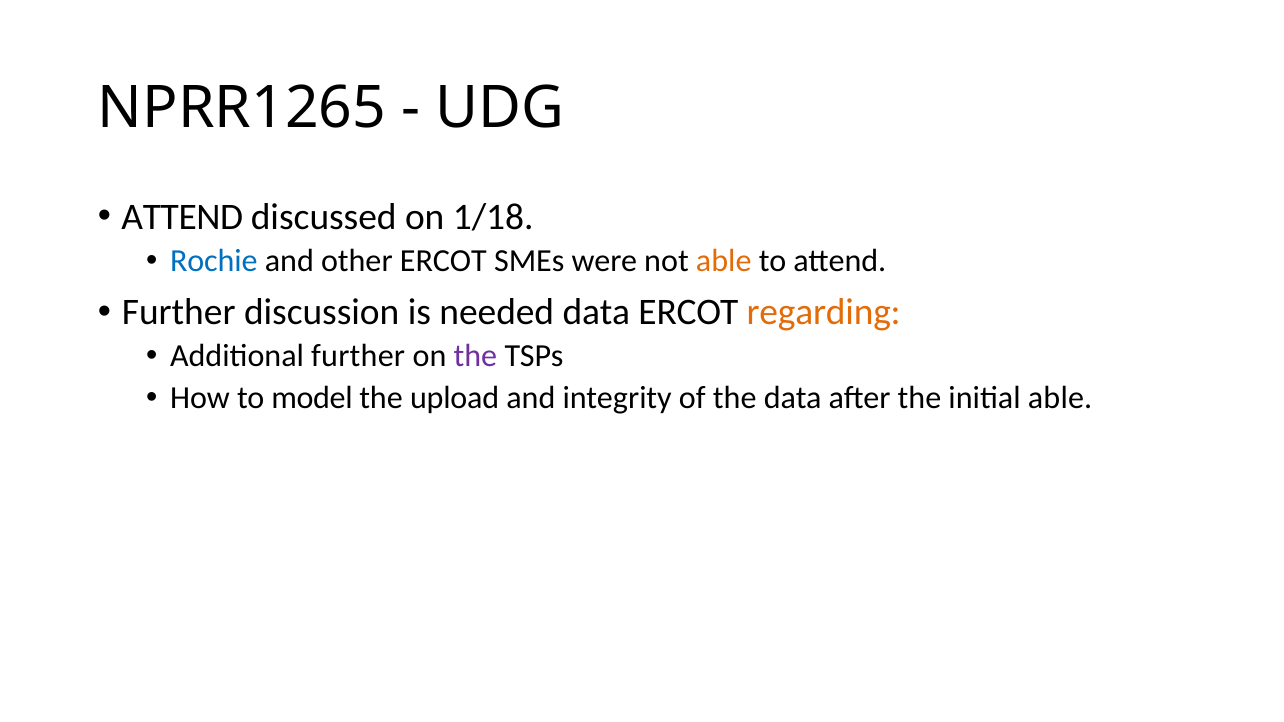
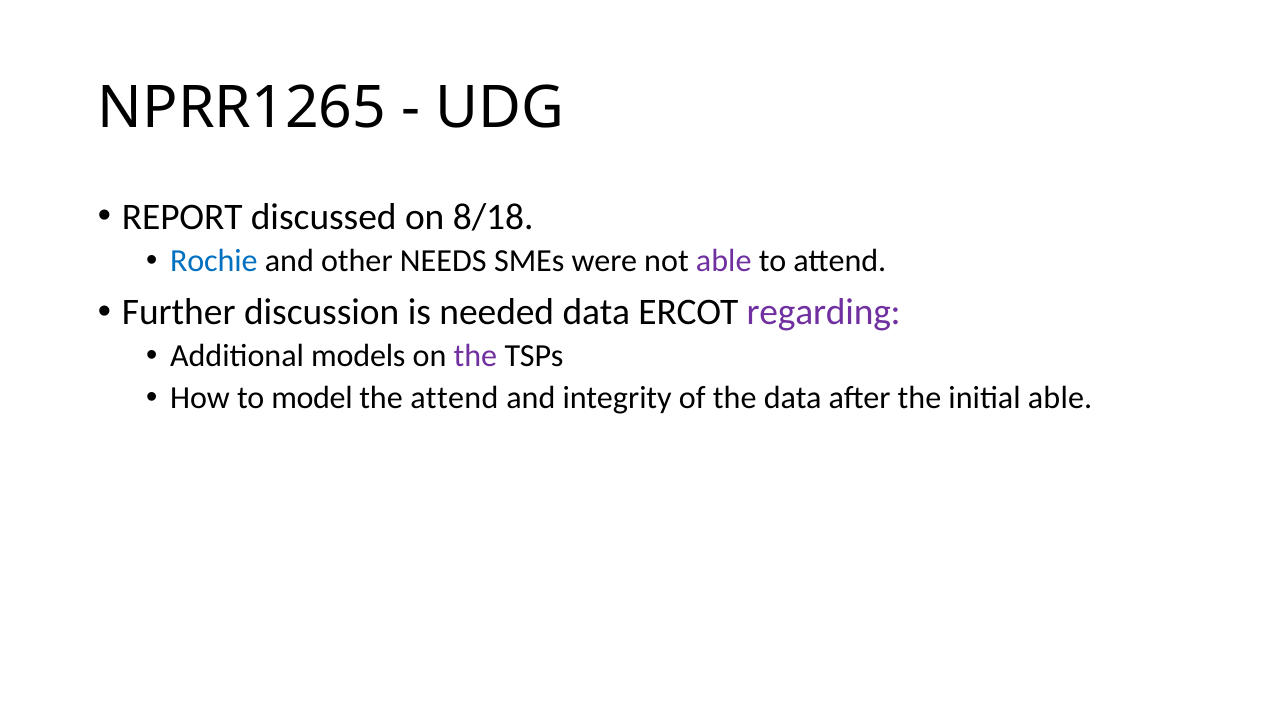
ATTEND at (182, 217): ATTEND -> REPORT
1/18: 1/18 -> 8/18
other ERCOT: ERCOT -> NEEDS
able at (724, 261) colour: orange -> purple
regarding colour: orange -> purple
Additional further: further -> models
the upload: upload -> attend
